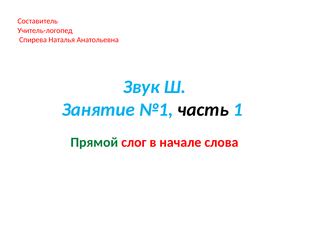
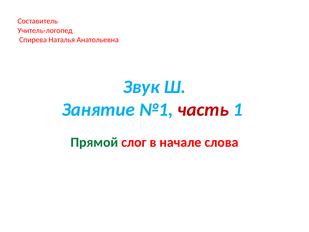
часть colour: black -> red
